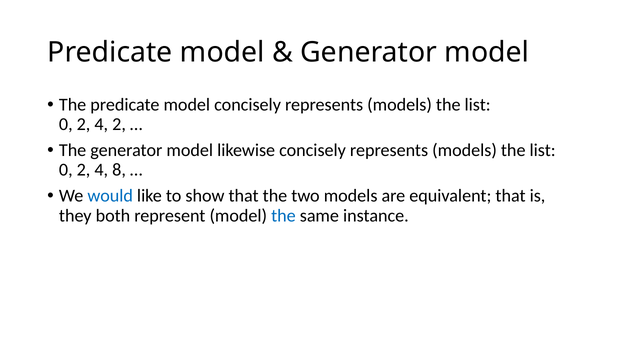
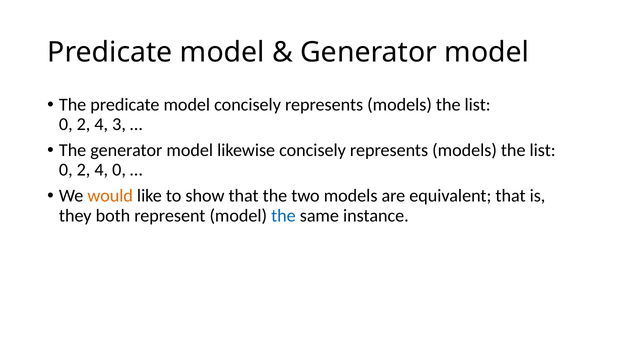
4 2: 2 -> 3
4 8: 8 -> 0
would colour: blue -> orange
